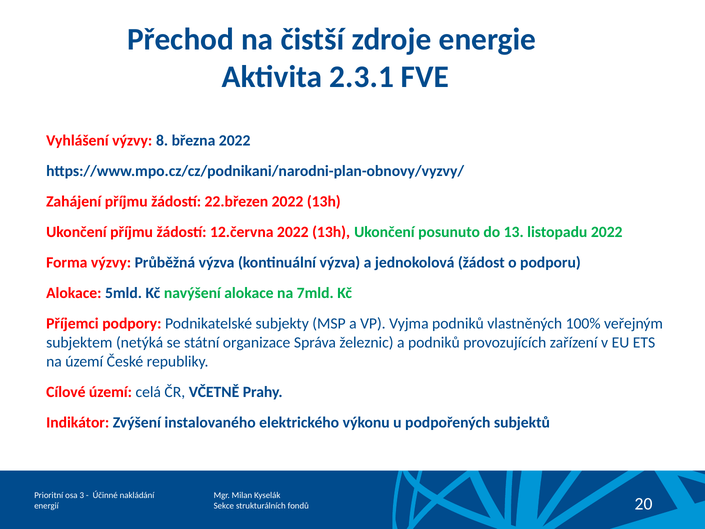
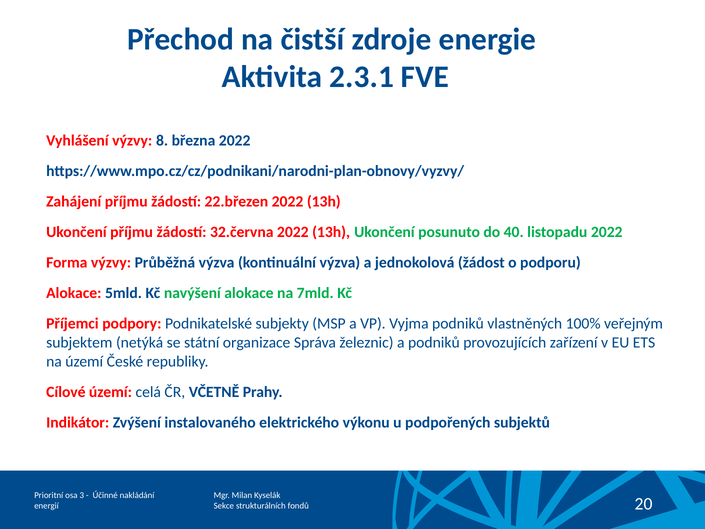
12.června: 12.června -> 32.června
13: 13 -> 40
